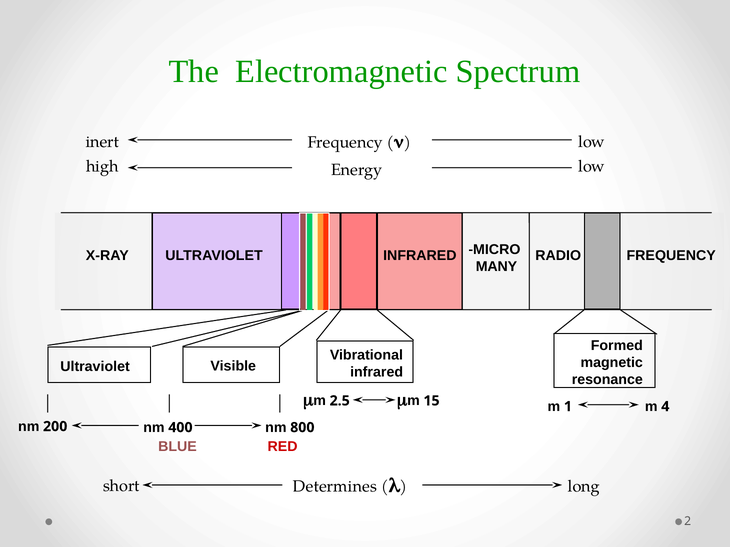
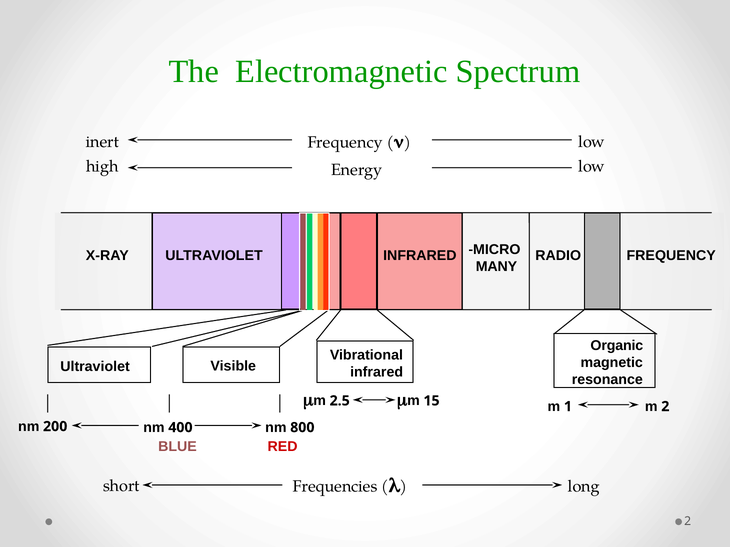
Formed: Formed -> Organic
m 4: 4 -> 2
Determines: Determines -> Frequencies
